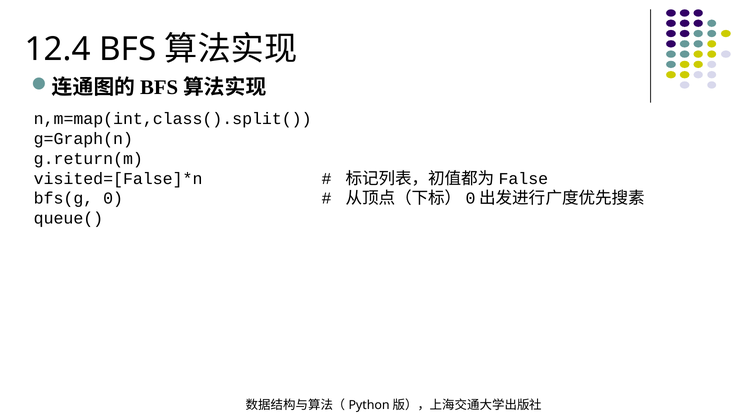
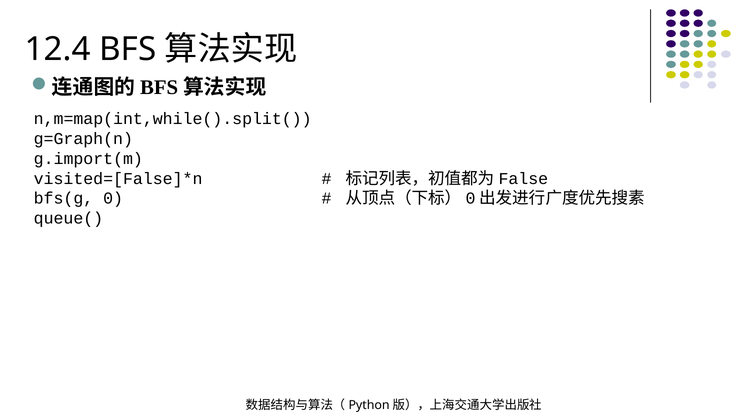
n,m=map(int,class().split(: n,m=map(int,class().split( -> n,m=map(int,while().split(
g.return(m: g.return(m -> g.import(m
